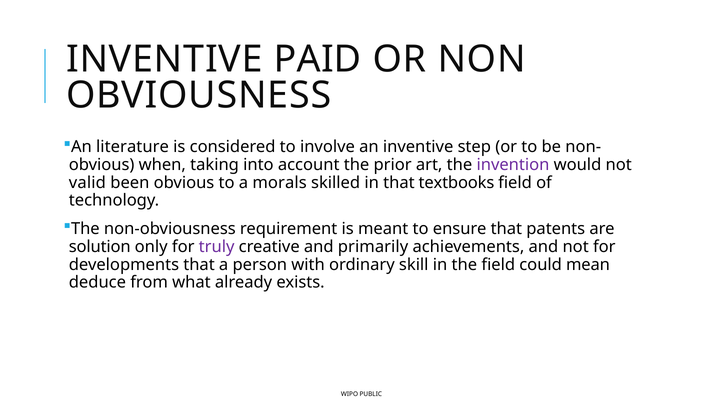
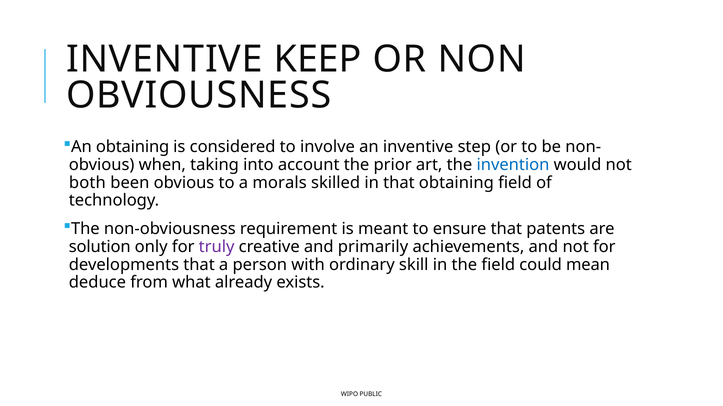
PAID: PAID -> KEEP
An literature: literature -> obtaining
invention colour: purple -> blue
valid: valid -> both
that textbooks: textbooks -> obtaining
